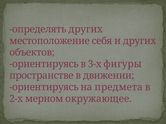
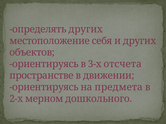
фигуры: фигуры -> отсчета
окружающее: окружающее -> дошкольного
